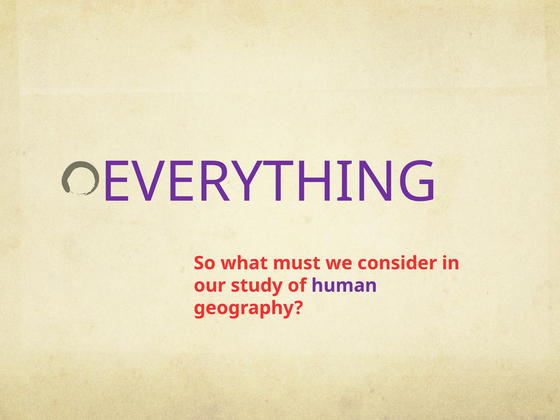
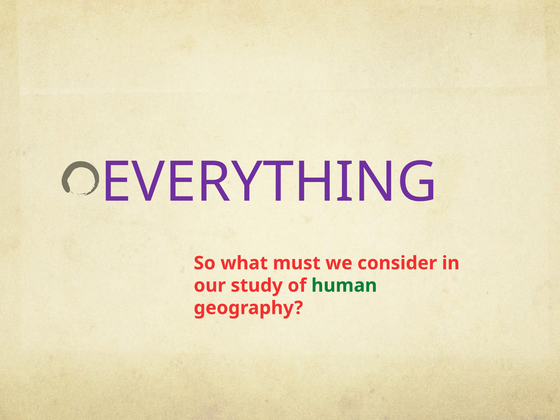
human colour: purple -> green
